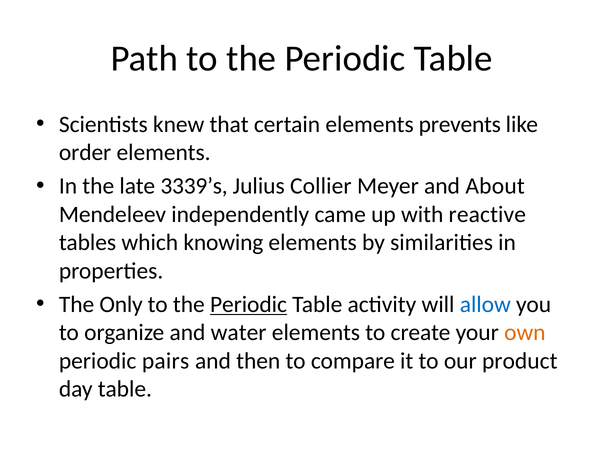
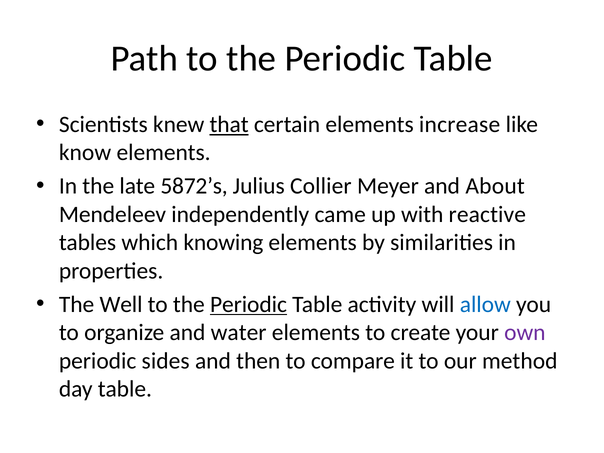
that underline: none -> present
prevents: prevents -> increase
order: order -> know
3339’s: 3339’s -> 5872’s
Only: Only -> Well
own colour: orange -> purple
pairs: pairs -> sides
product: product -> method
